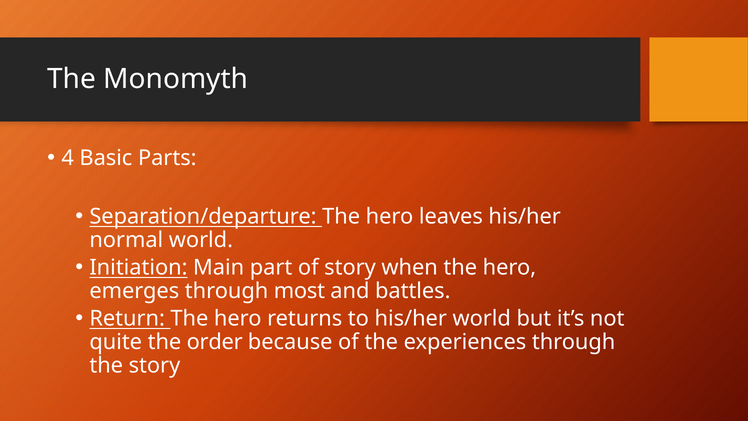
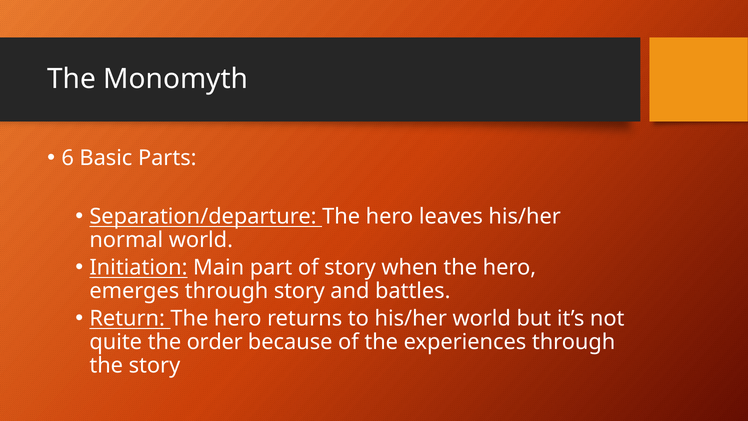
4: 4 -> 6
through most: most -> story
